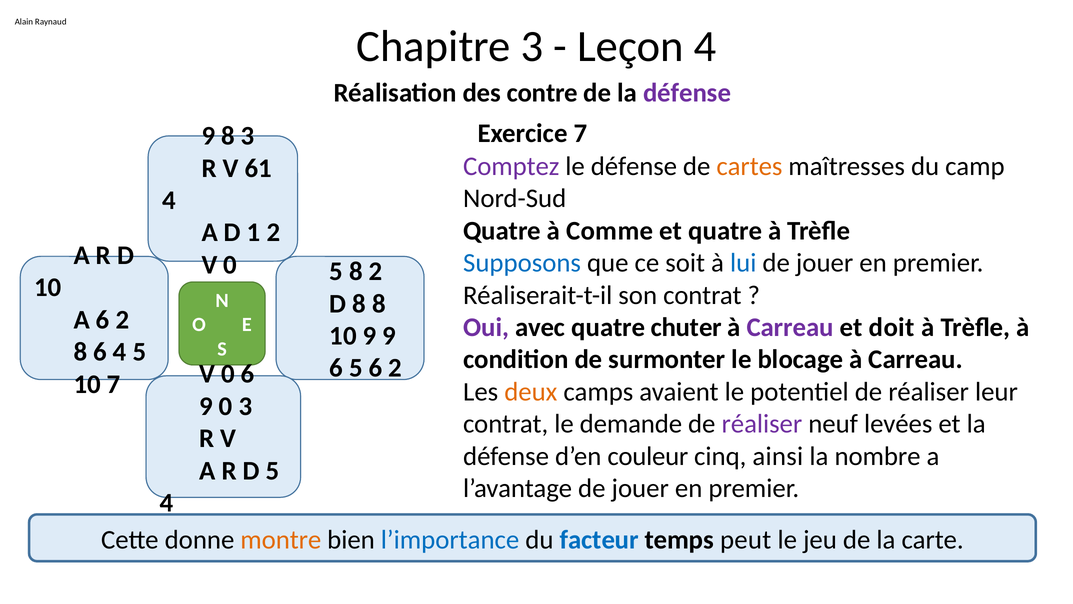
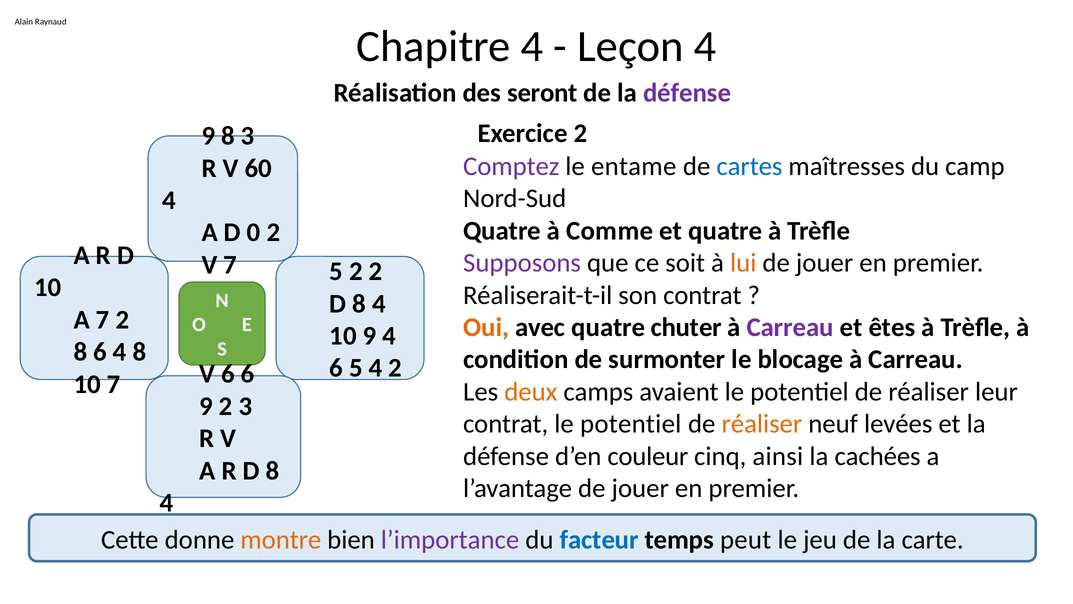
Chapitre 3: 3 -> 4
contre: contre -> seront
Exercice 7: 7 -> 2
le défense: défense -> entame
cartes colour: orange -> blue
61: 61 -> 60
1: 1 -> 0
Supposons colour: blue -> purple
lui colour: blue -> orange
0 at (230, 265): 0 -> 7
8 at (356, 271): 8 -> 2
8 at (379, 303): 8 -> 4
6 at (103, 320): 6 -> 7
Oui colour: purple -> orange
doit: doit -> êtes
9 9: 9 -> 4
4 5: 5 -> 8
5 6: 6 -> 4
0 at (228, 374): 0 -> 6
0 at (226, 406): 0 -> 2
contrat le demande: demande -> potentiel
réaliser at (762, 424) colour: purple -> orange
nombre: nombre -> cachées
D 5: 5 -> 8
l’importance colour: blue -> purple
